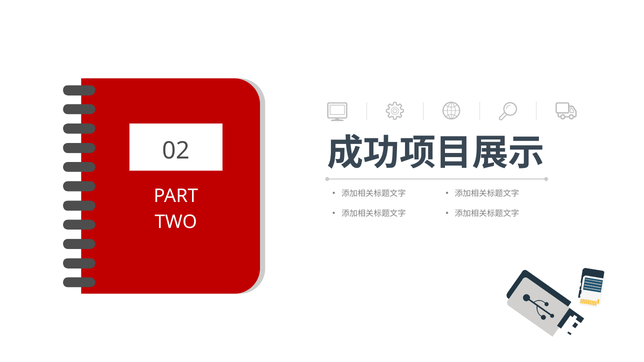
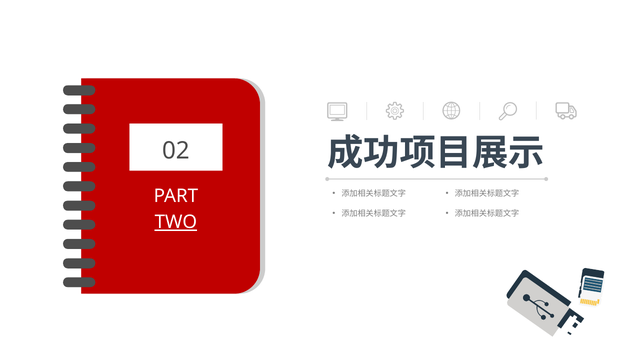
TWO underline: none -> present
